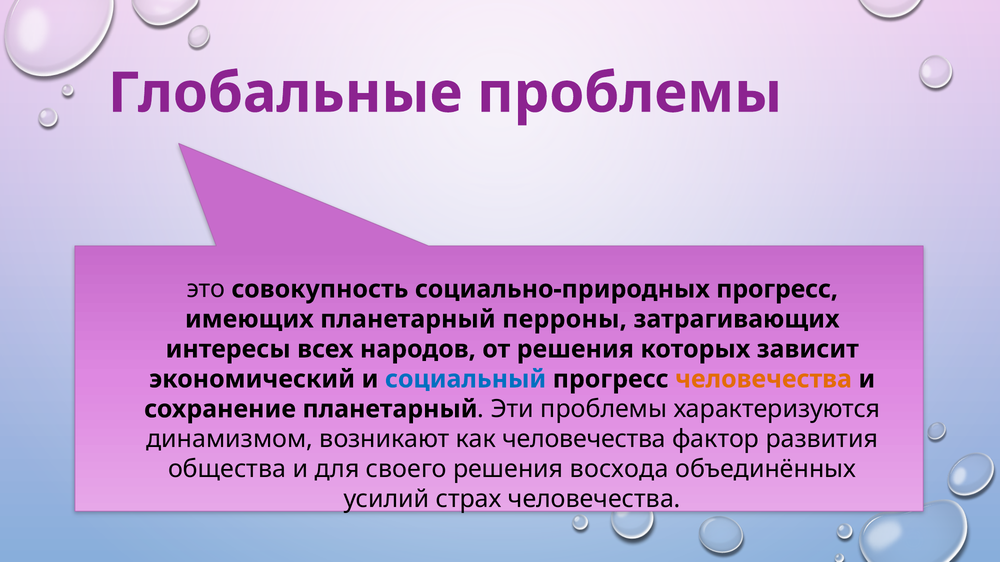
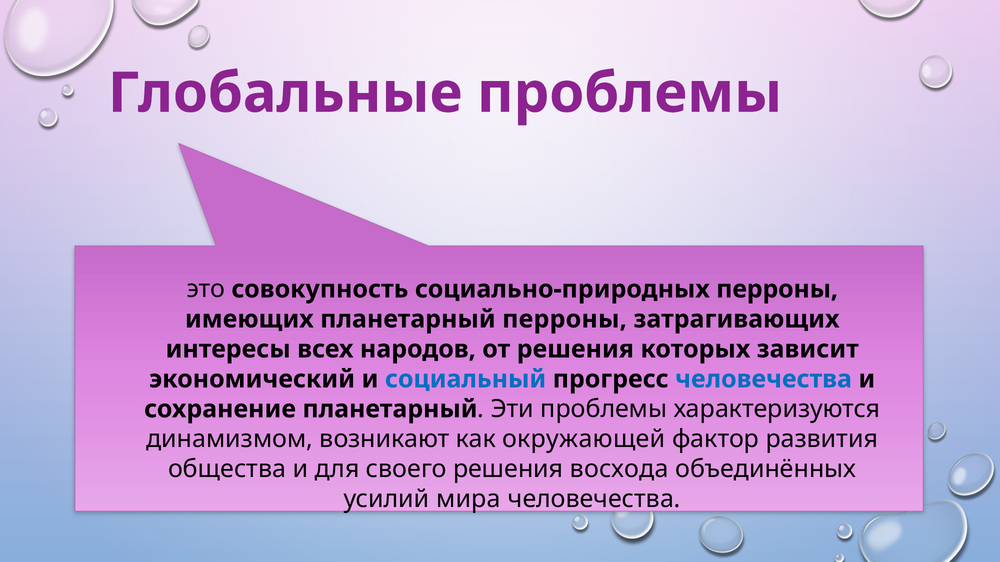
социально-природных прогресс: прогресс -> перроны
человечества at (763, 379) colour: orange -> blue
как человечества: человечества -> окружающей
страх: страх -> мира
